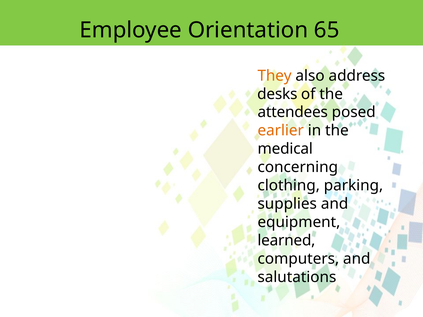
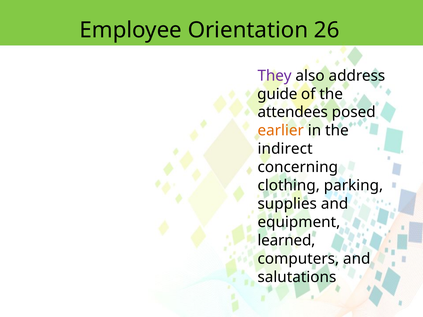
65: 65 -> 26
They colour: orange -> purple
desks: desks -> guide
medical: medical -> indirect
